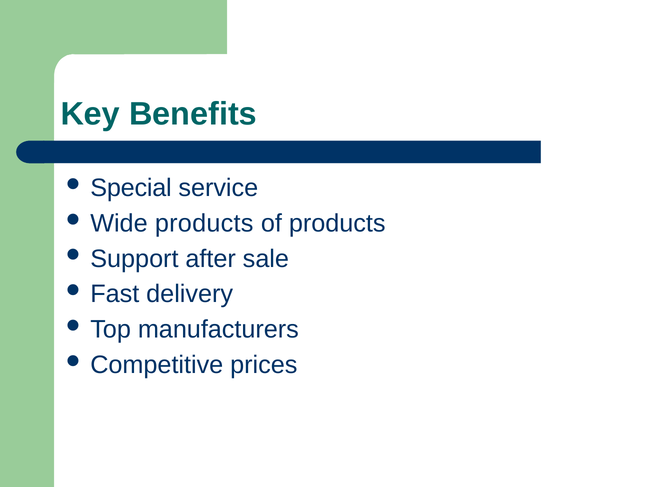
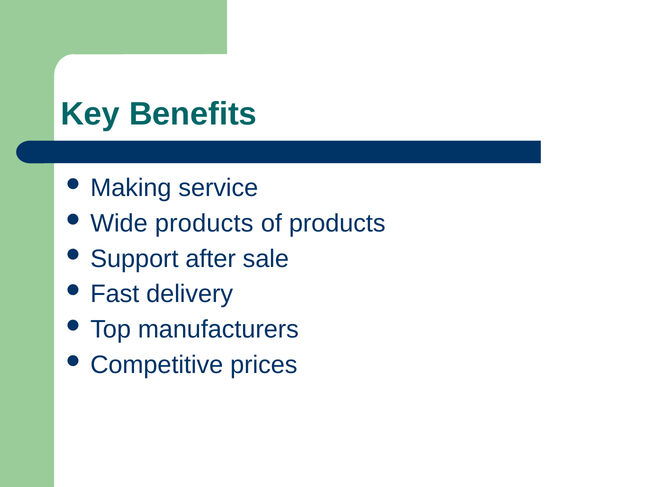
Special: Special -> Making
